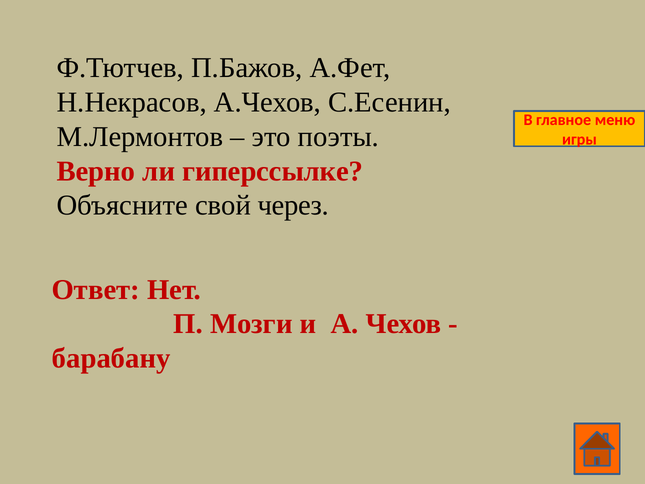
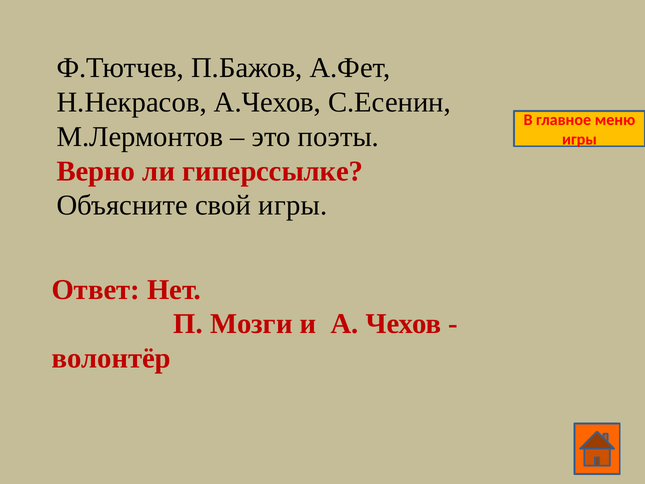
свой через: через -> игры
барабану: барабану -> волонтёр
